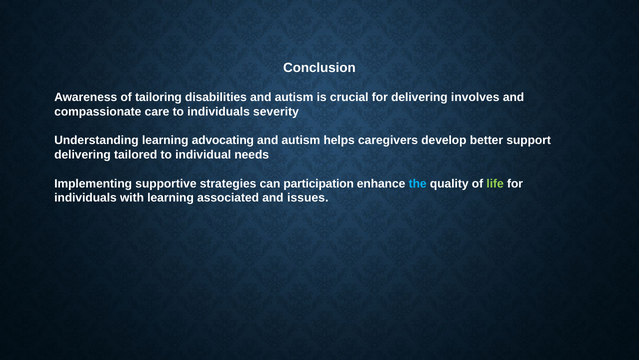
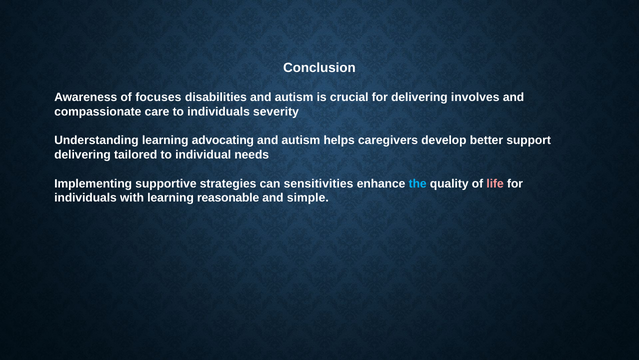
tailoring: tailoring -> focuses
participation: participation -> sensitivities
life colour: light green -> pink
associated: associated -> reasonable
issues: issues -> simple
